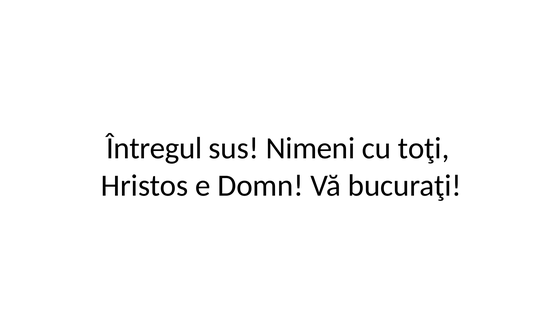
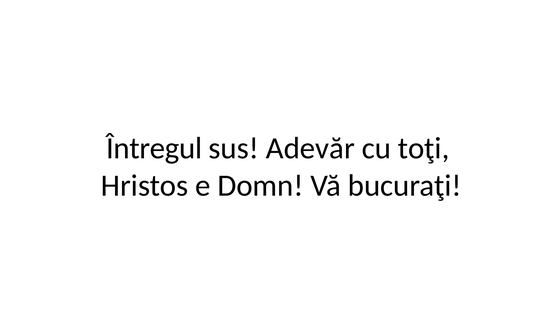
Nimeni: Nimeni -> Adevăr
